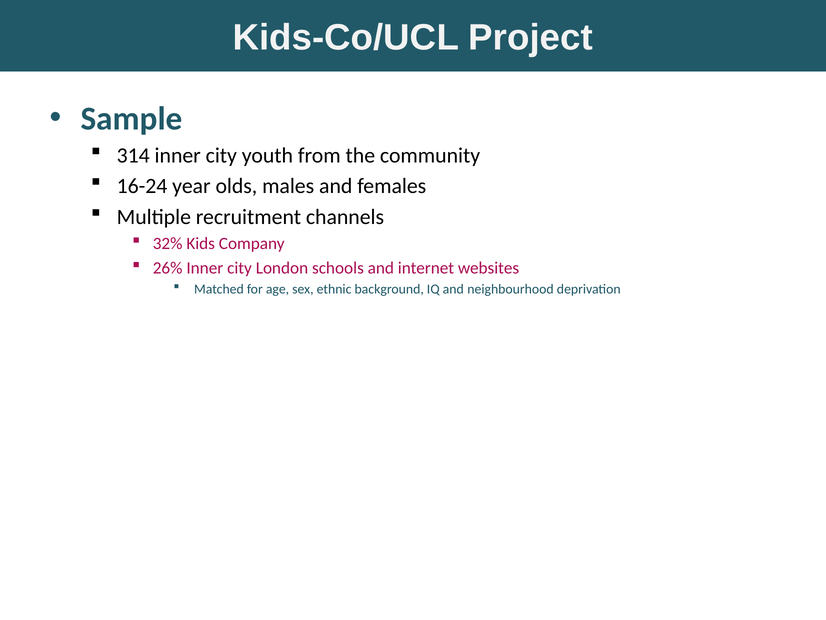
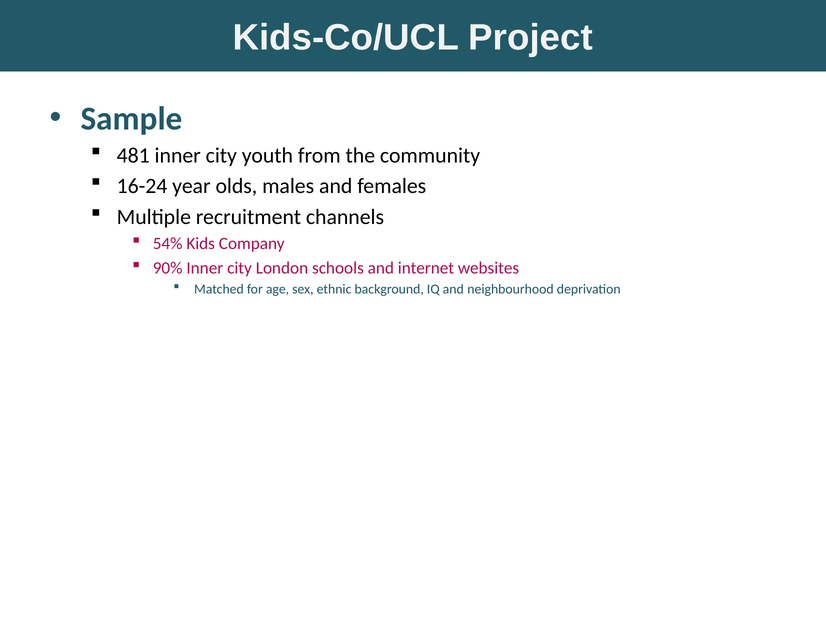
314: 314 -> 481
32%: 32% -> 54%
26%: 26% -> 90%
